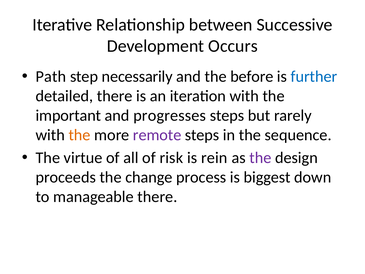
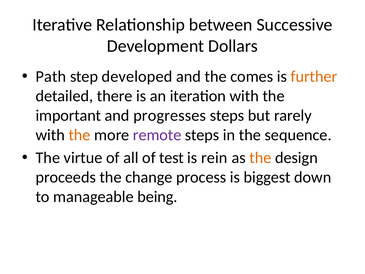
Occurs: Occurs -> Dollars
necessarily: necessarily -> developed
before: before -> comes
further colour: blue -> orange
risk: risk -> test
the at (260, 158) colour: purple -> orange
manageable there: there -> being
